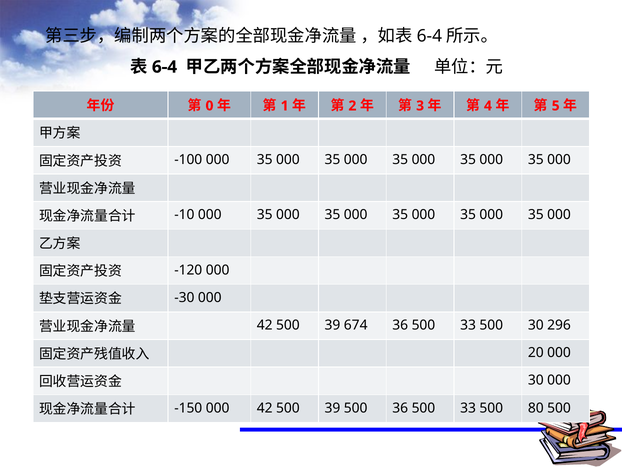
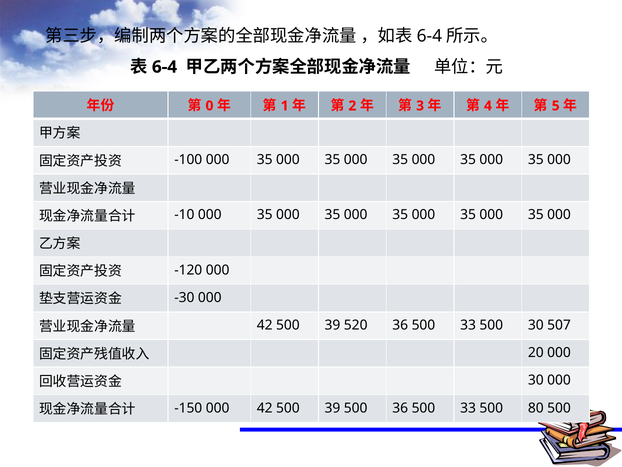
674: 674 -> 520
296: 296 -> 507
